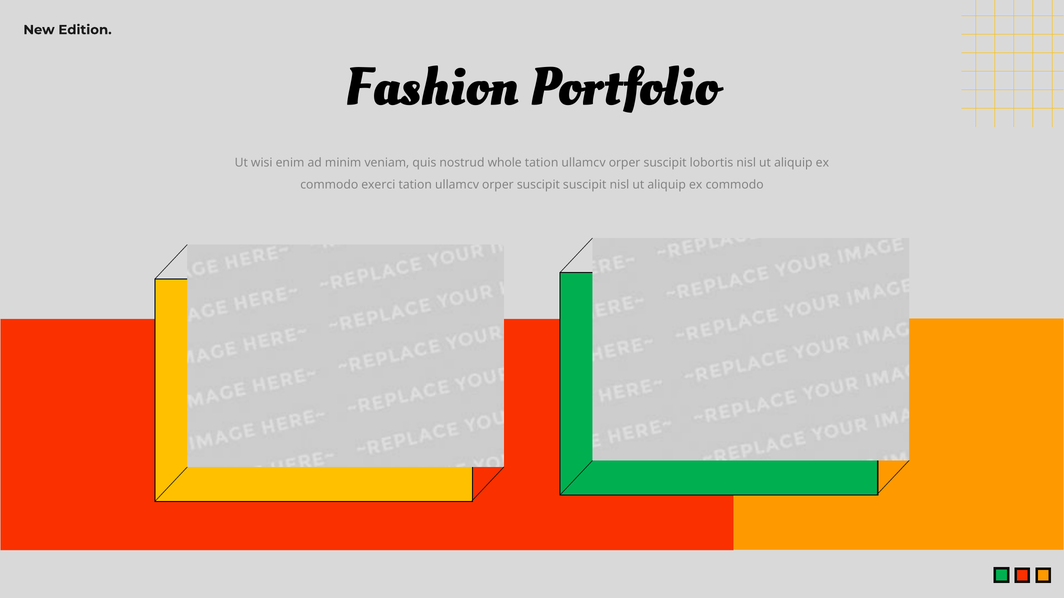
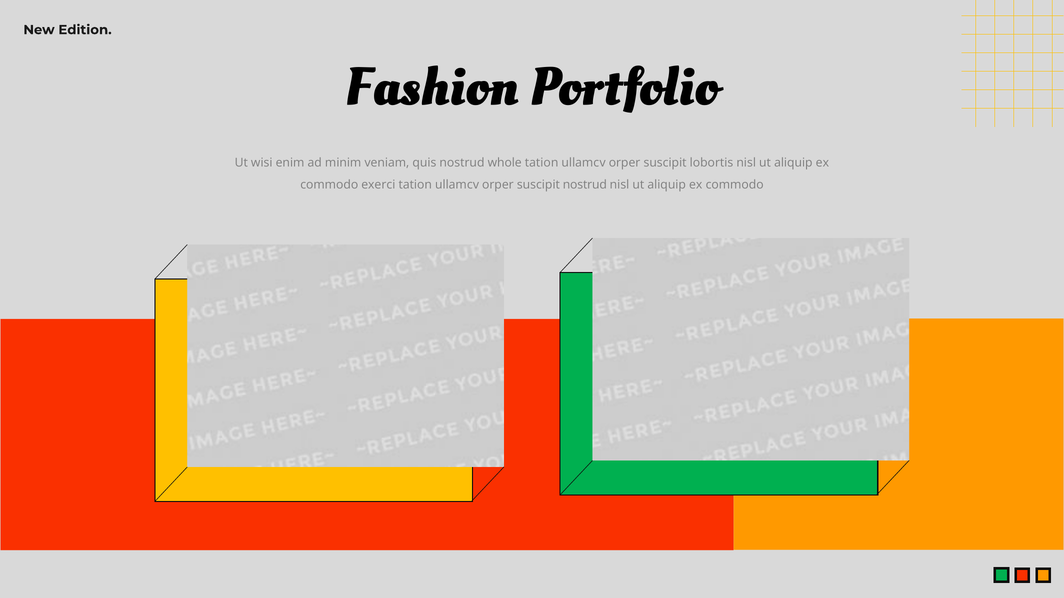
suscipit suscipit: suscipit -> nostrud
